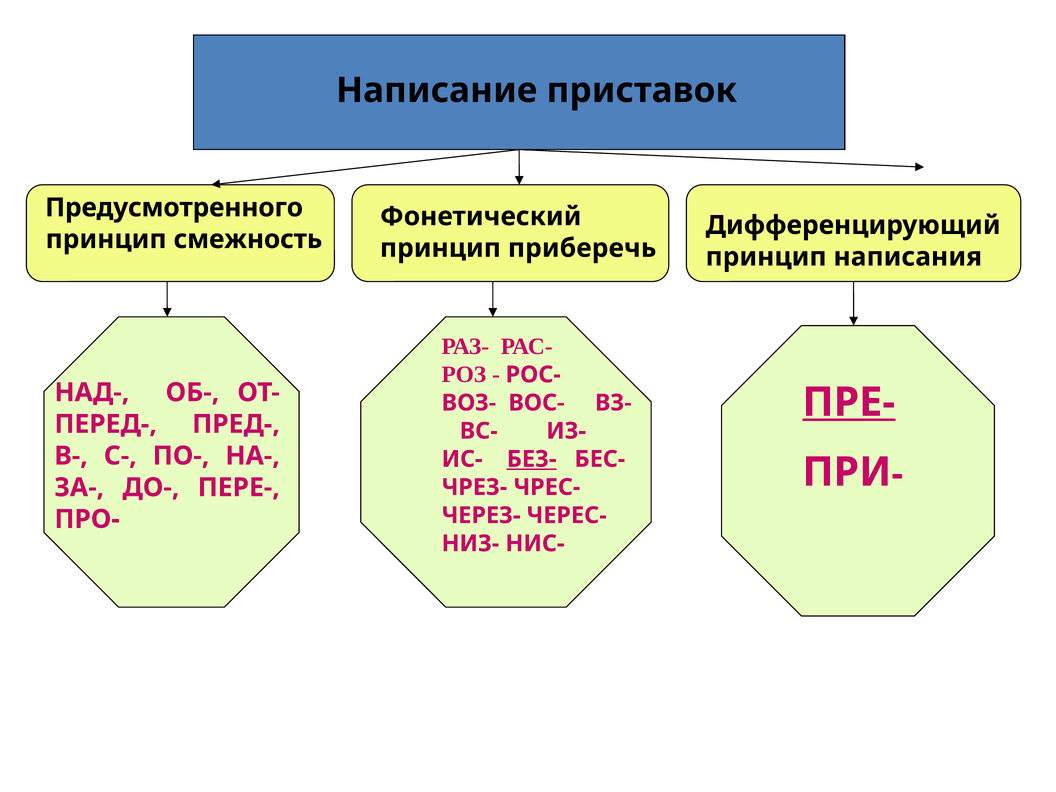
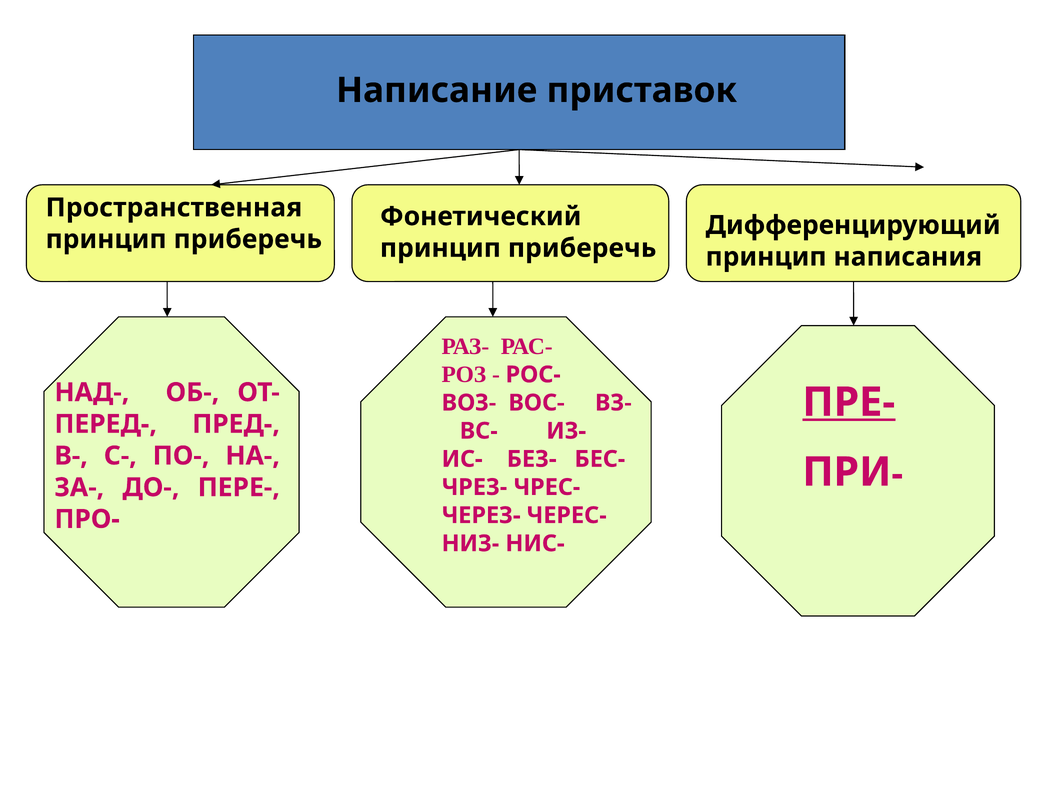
Предусмотренного: Предусмотренного -> Пространственная
смежность at (248, 239): смежность -> приберечь
БЕЗ- underline: present -> none
